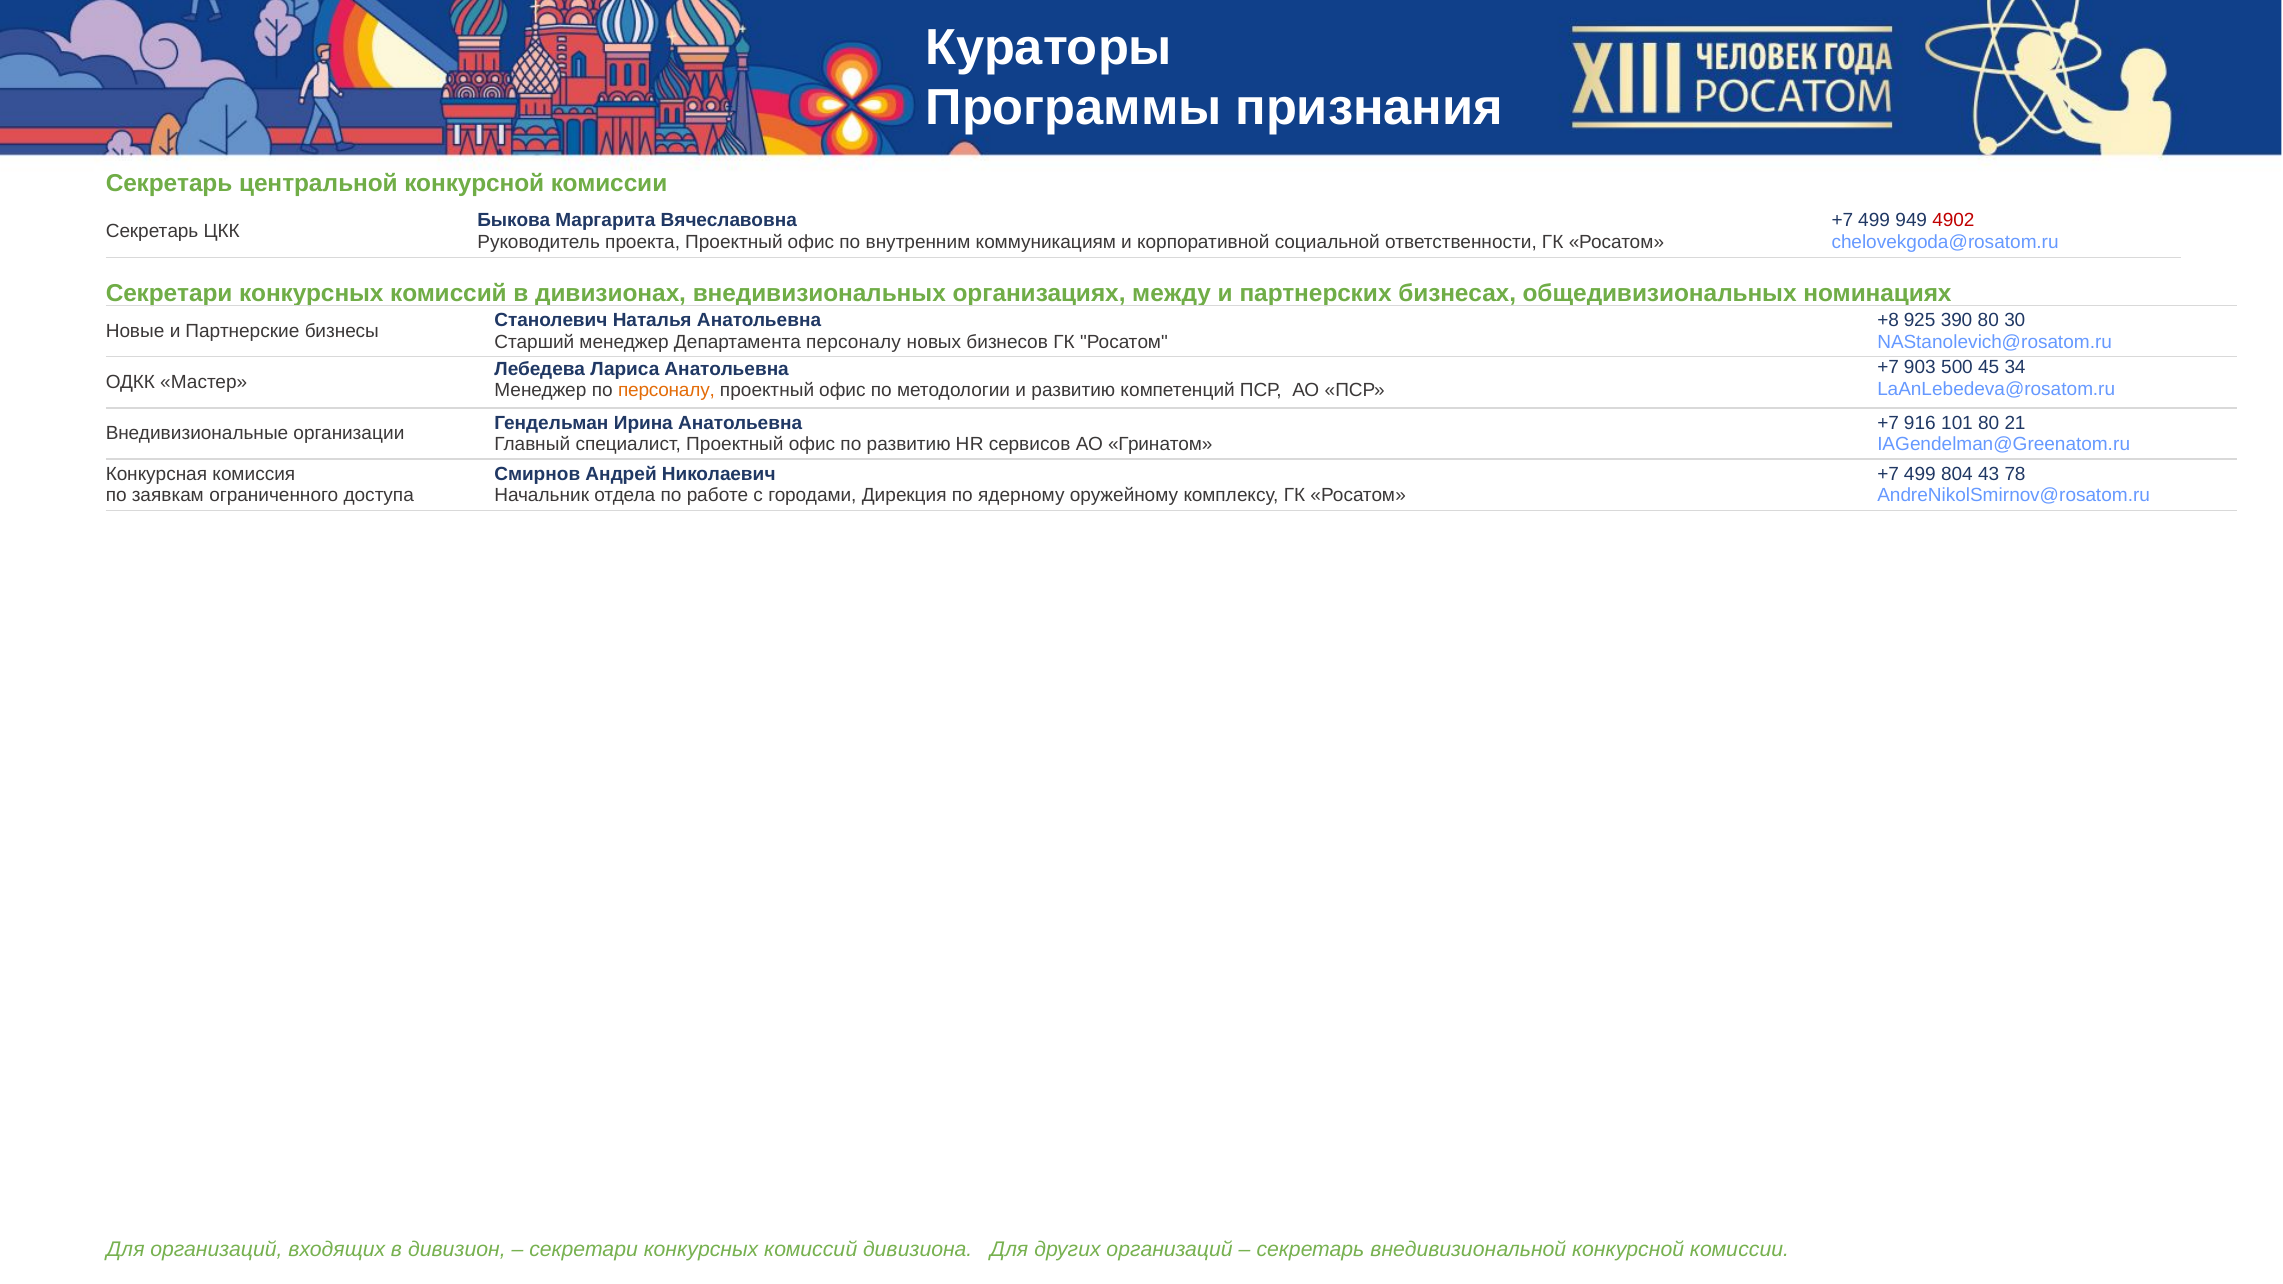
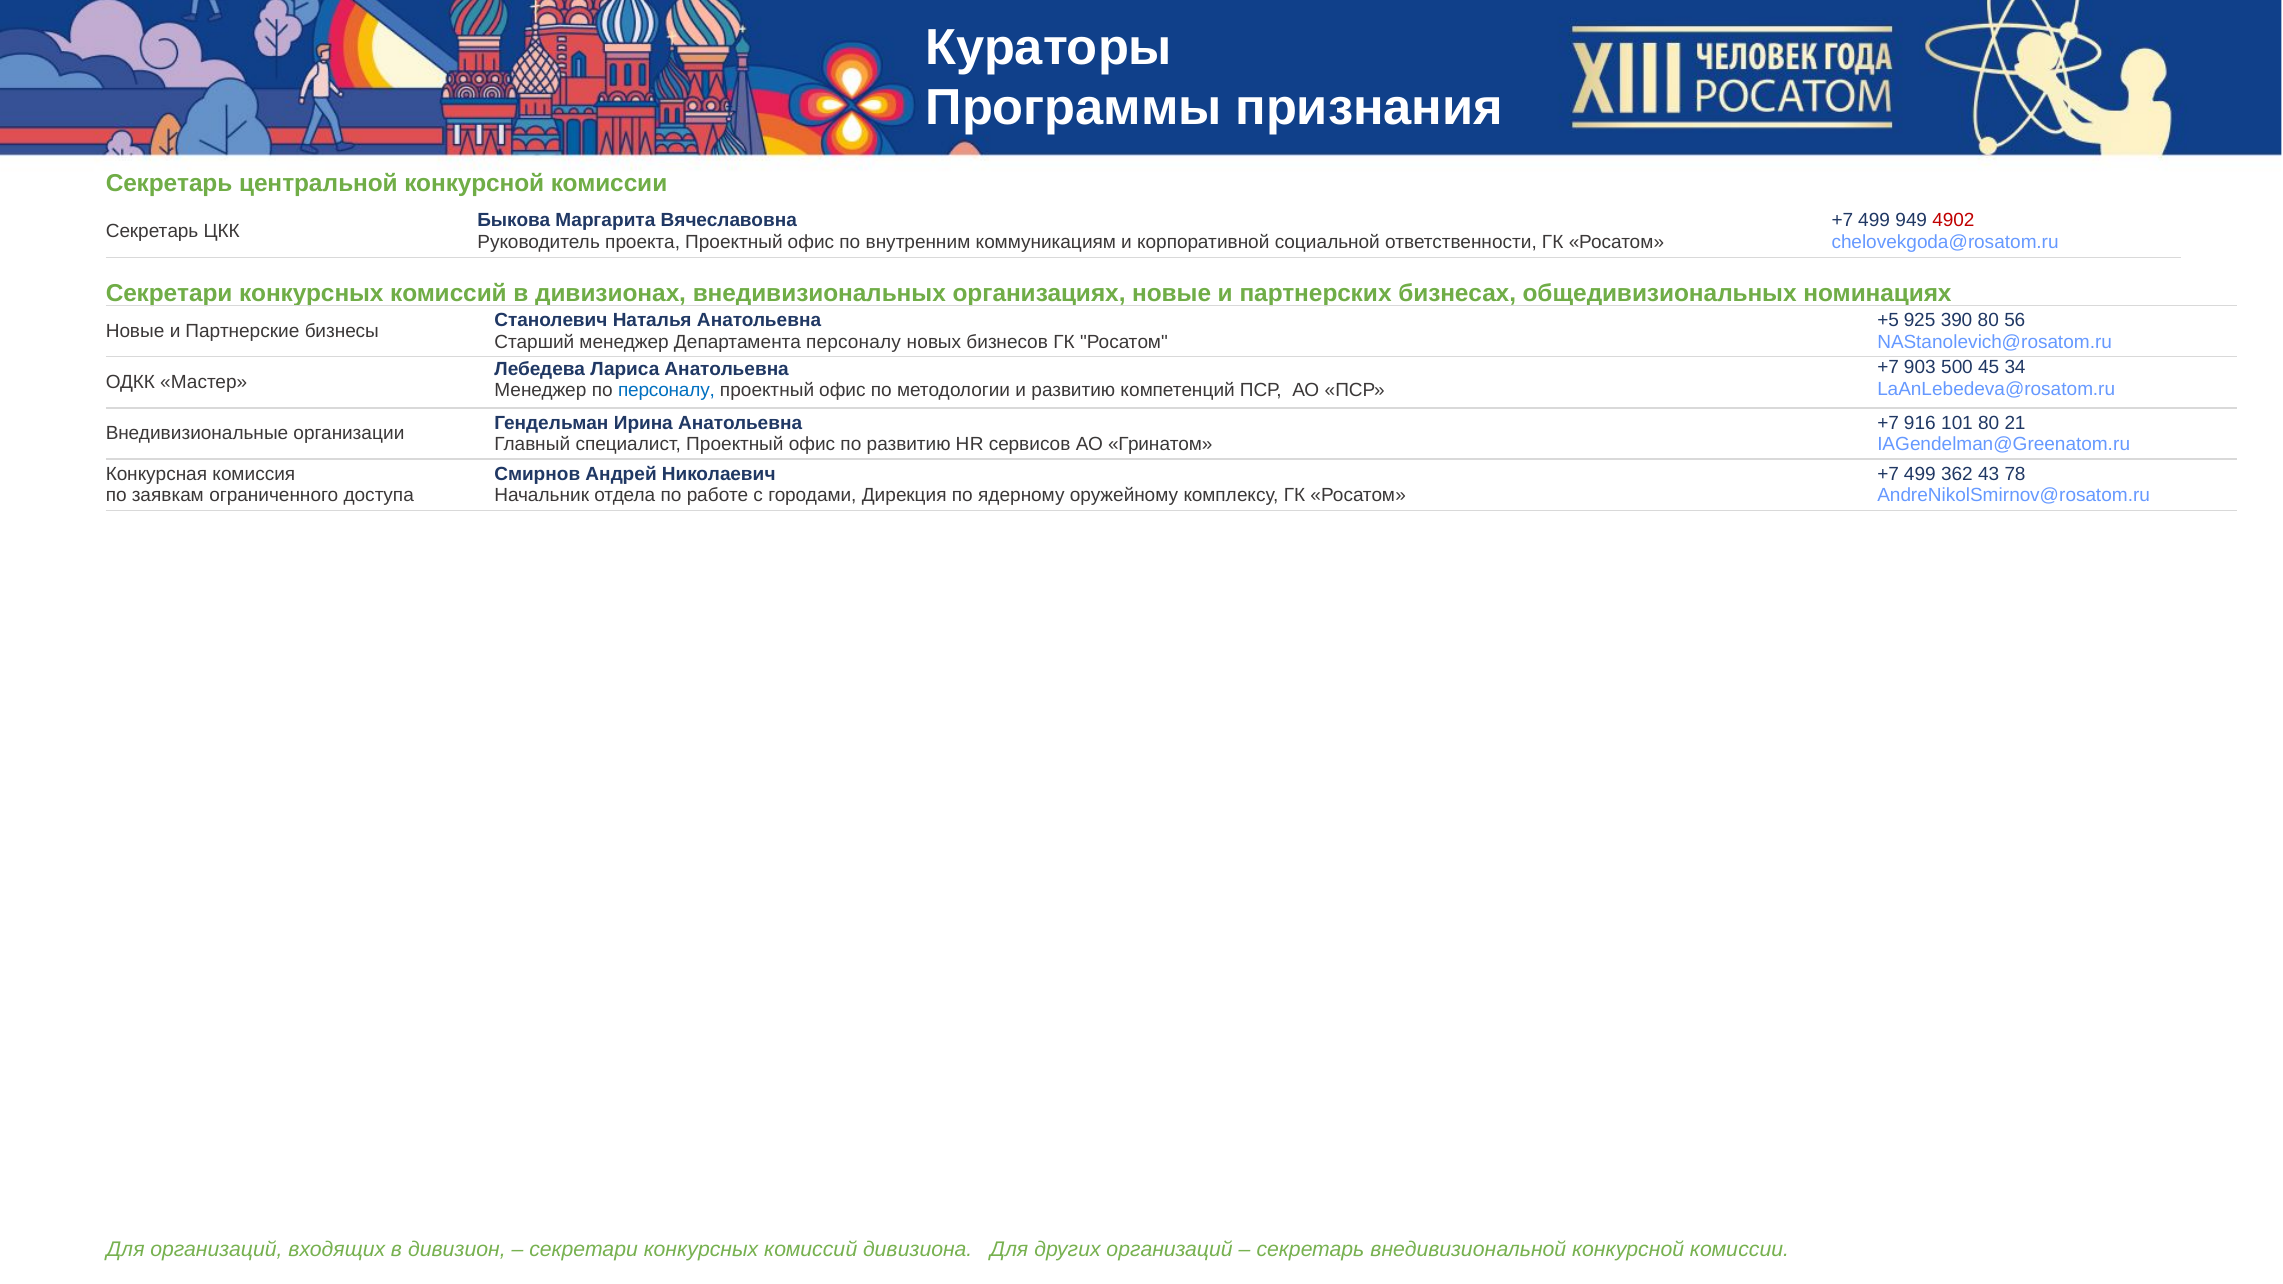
организациях между: между -> новые
+8: +8 -> +5
30: 30 -> 56
персоналу at (666, 390) colour: orange -> blue
804: 804 -> 362
